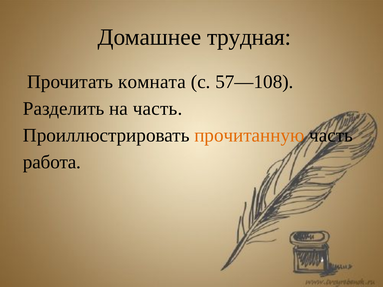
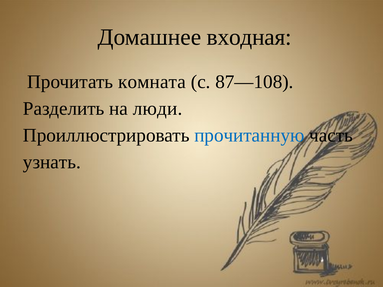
трудная: трудная -> входная
57—108: 57—108 -> 87—108
на часть: часть -> люди
прочитанную colour: orange -> blue
работа: работа -> узнать
